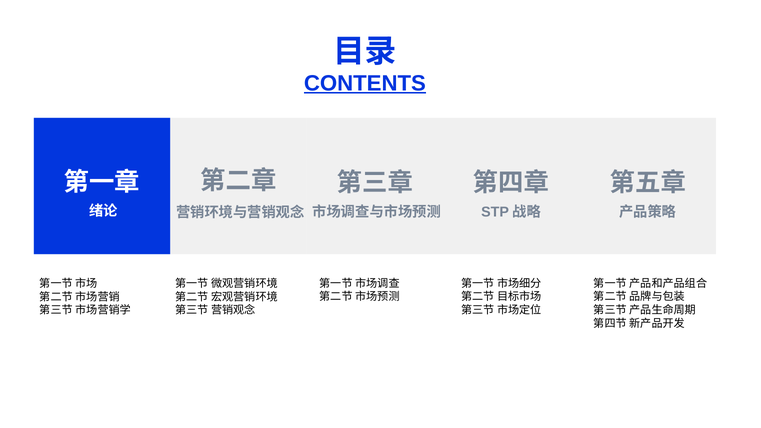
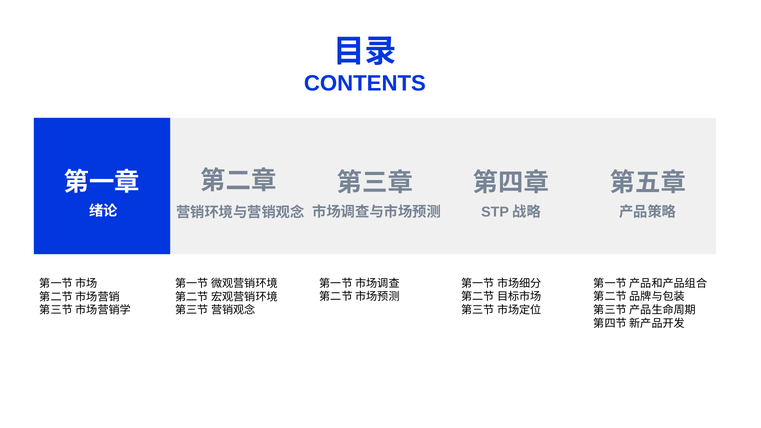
CONTENTS underline: present -> none
